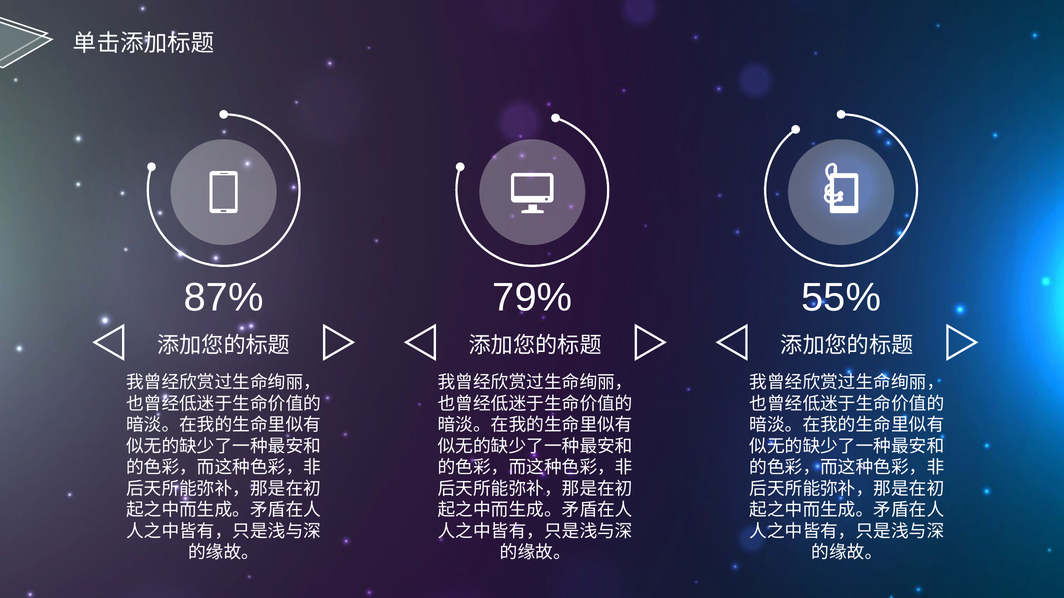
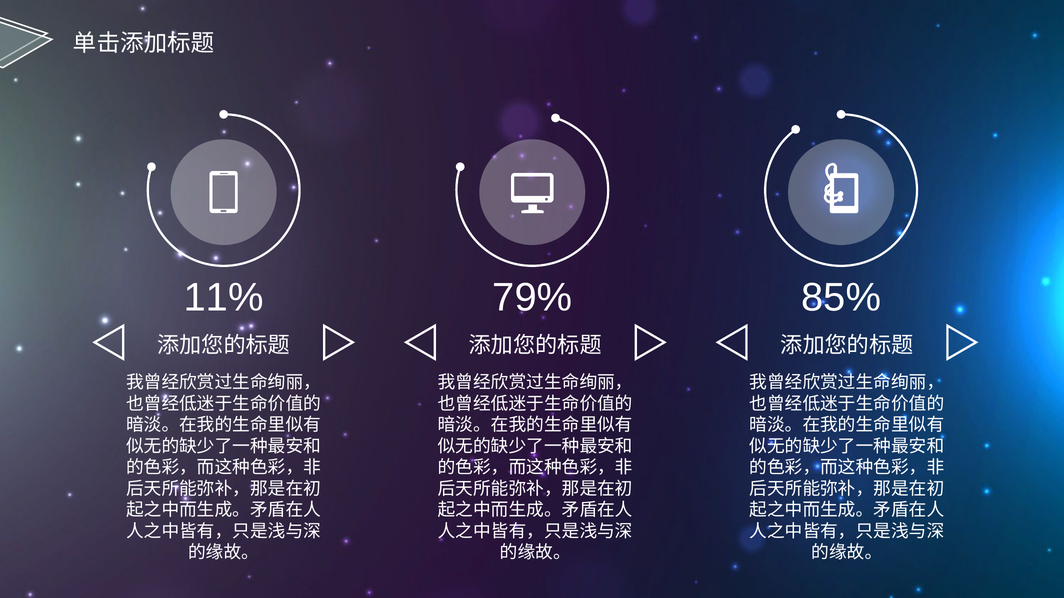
87%: 87% -> 11%
55%: 55% -> 85%
